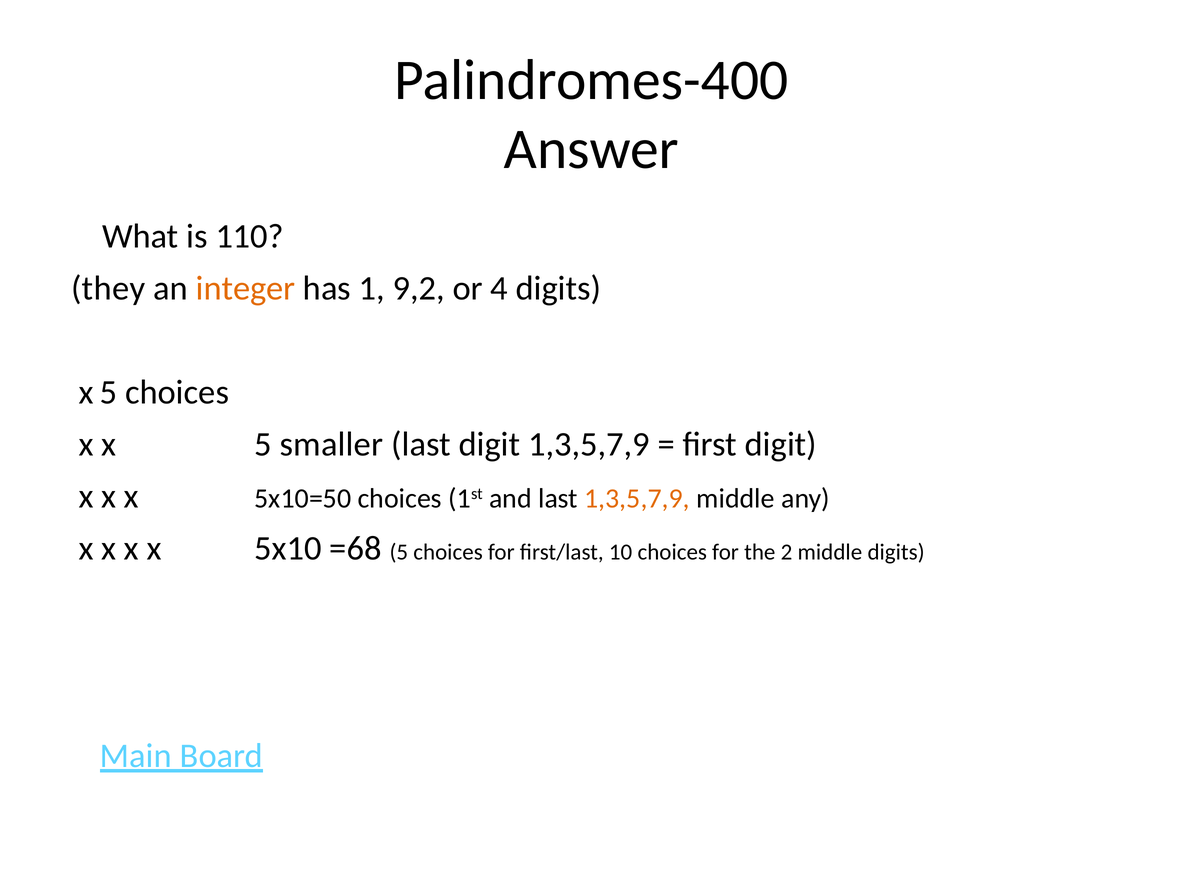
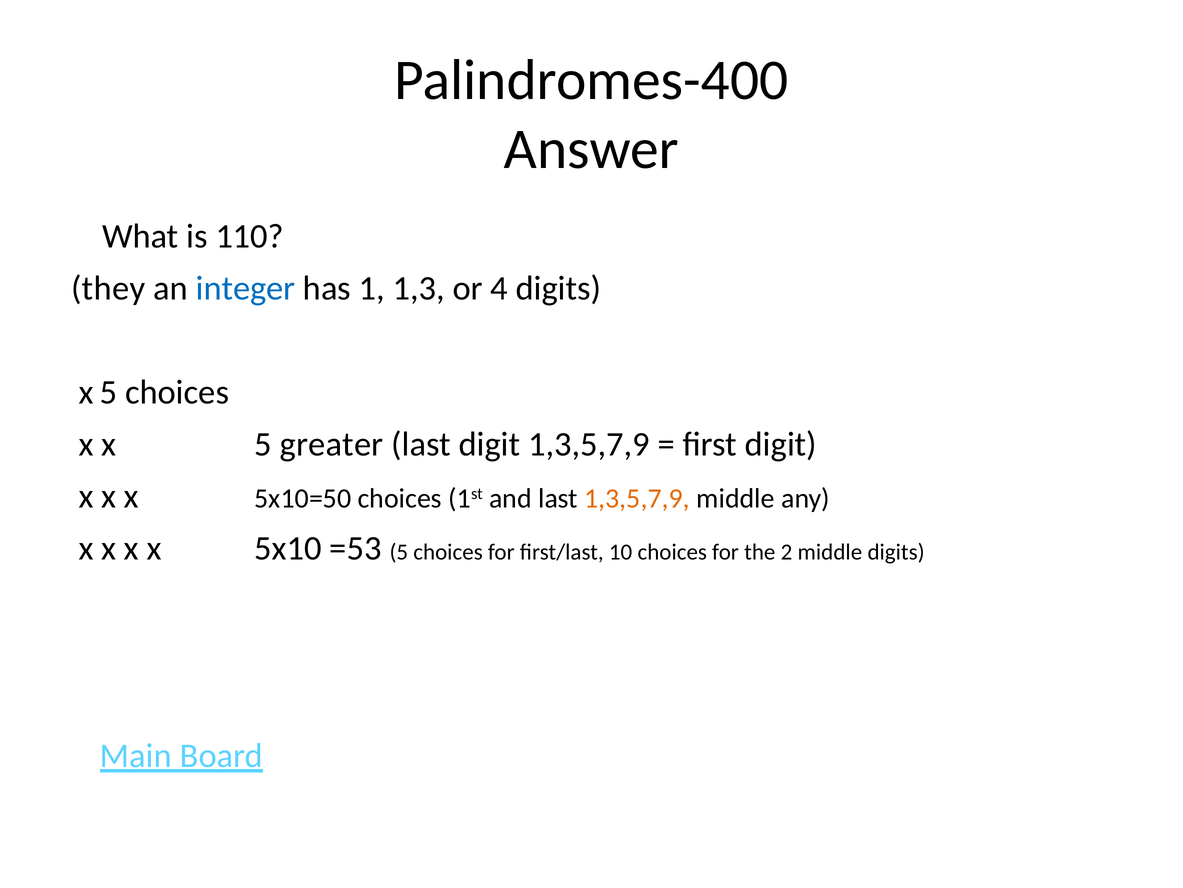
integer colour: orange -> blue
9,2: 9,2 -> 1,3
smaller: smaller -> greater
=68: =68 -> =53
